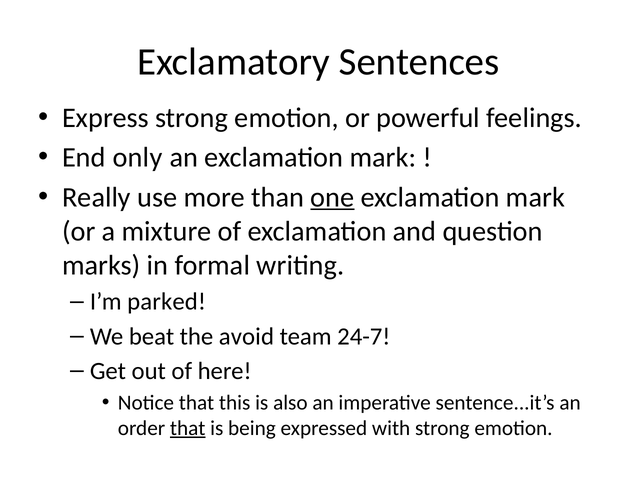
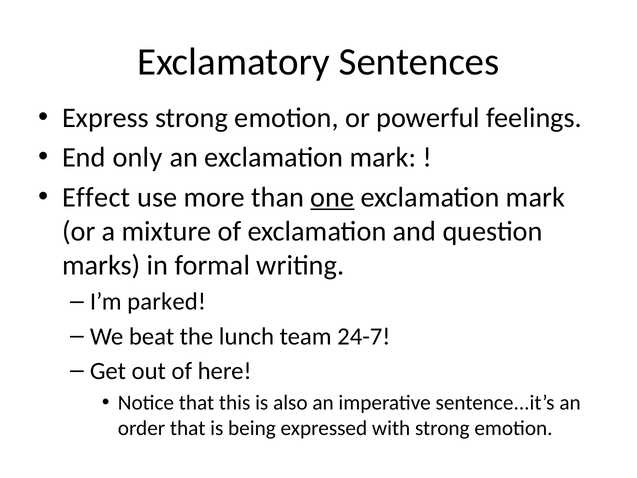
Really: Really -> Effect
avoid: avoid -> lunch
that at (188, 428) underline: present -> none
